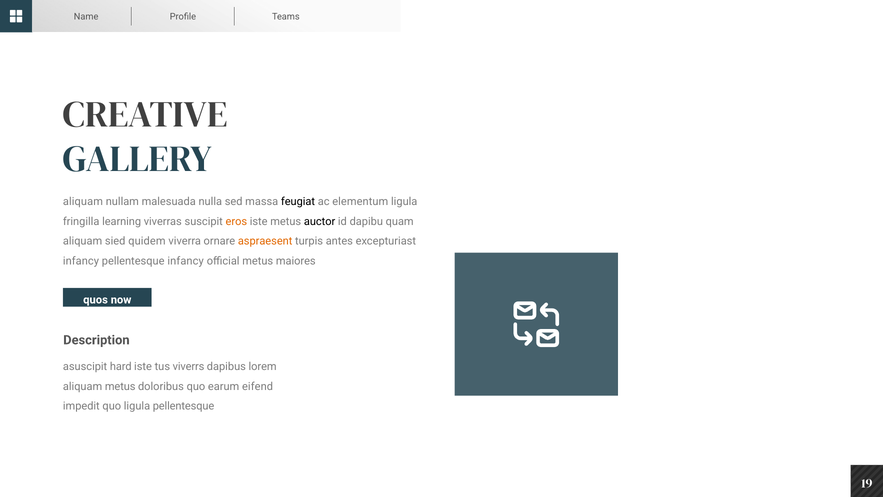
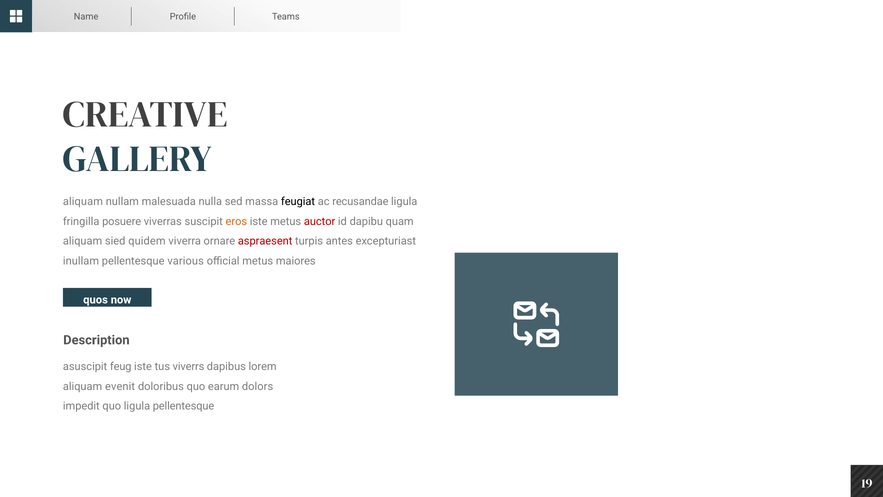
elementum: elementum -> recusandae
learning: learning -> posuere
auctor colour: black -> red
aspraesent colour: orange -> red
infancy at (81, 261): infancy -> inullam
pellentesque infancy: infancy -> various
hard: hard -> feug
aliquam metus: metus -> evenit
eifend: eifend -> dolors
